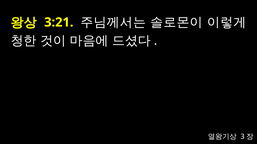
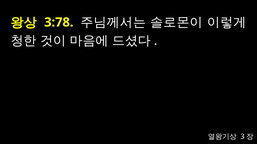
3:21: 3:21 -> 3:78
